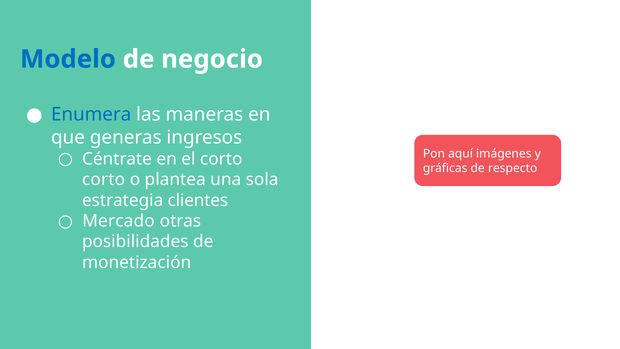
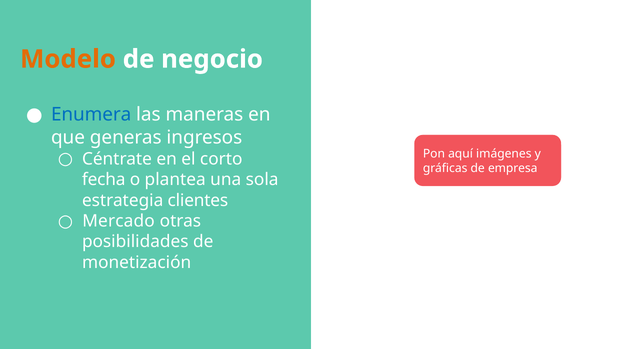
Modelo colour: blue -> orange
respecto: respecto -> empresa
corto at (104, 180): corto -> fecha
